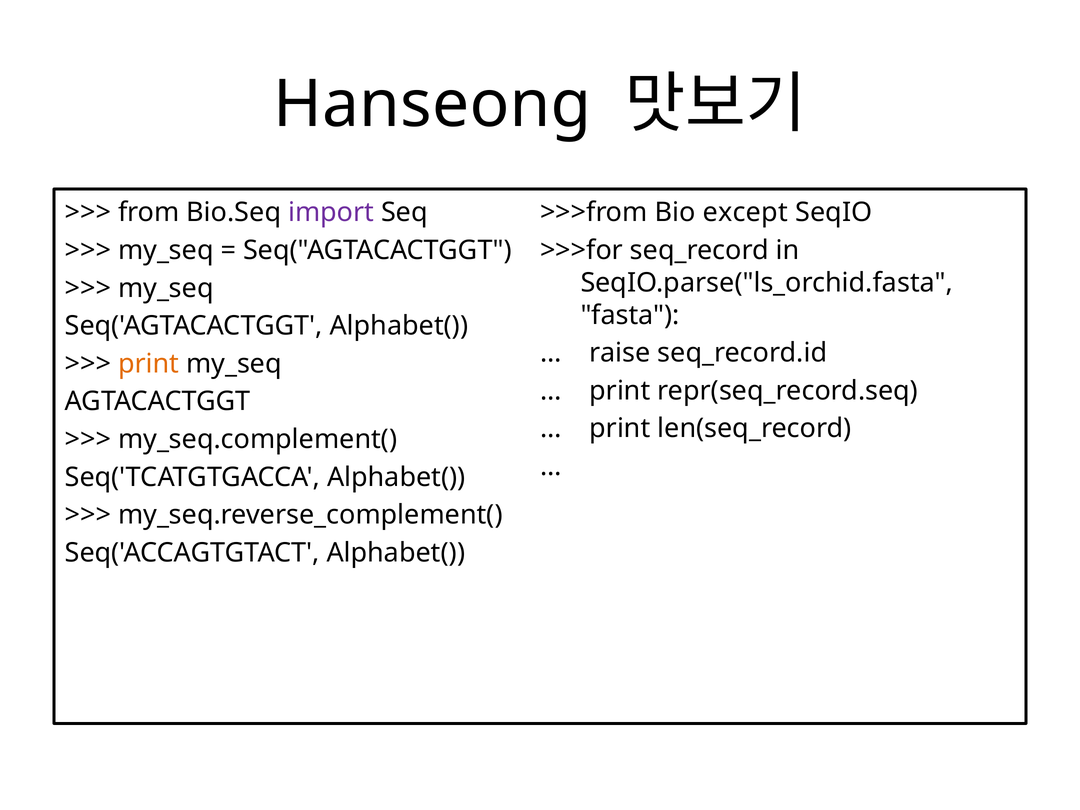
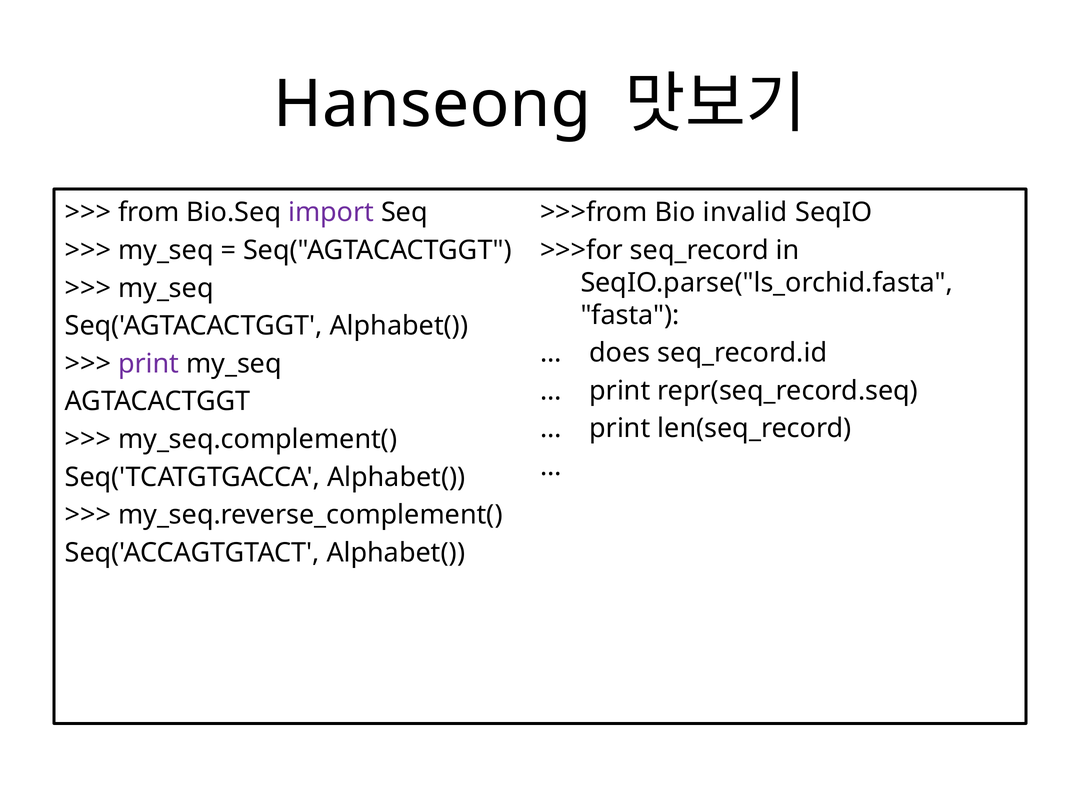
except: except -> invalid
raise: raise -> does
print at (149, 364) colour: orange -> purple
